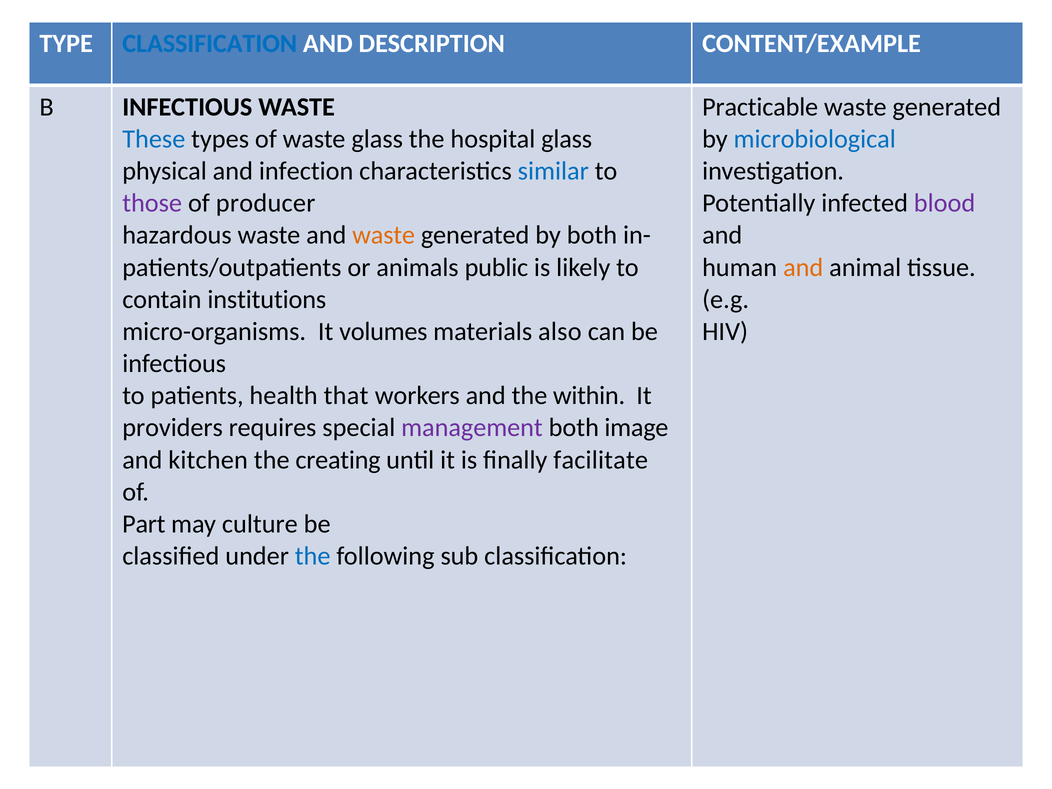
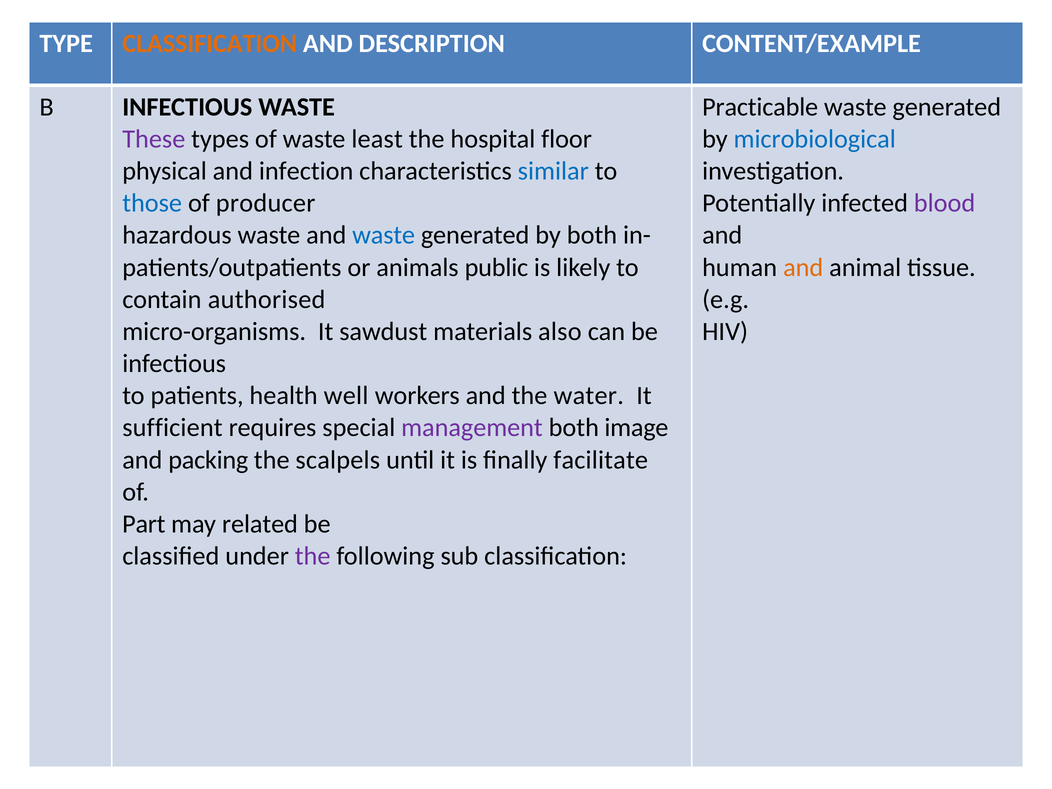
CLASSIFICATION at (210, 43) colour: blue -> orange
These colour: blue -> purple
waste glass: glass -> least
hospital glass: glass -> floor
those colour: purple -> blue
waste at (384, 235) colour: orange -> blue
institutions: institutions -> authorised
volumes: volumes -> sawdust
that: that -> well
within: within -> water
providers: providers -> sufficient
kitchen: kitchen -> packing
creating: creating -> scalpels
culture: culture -> related
the at (313, 556) colour: blue -> purple
